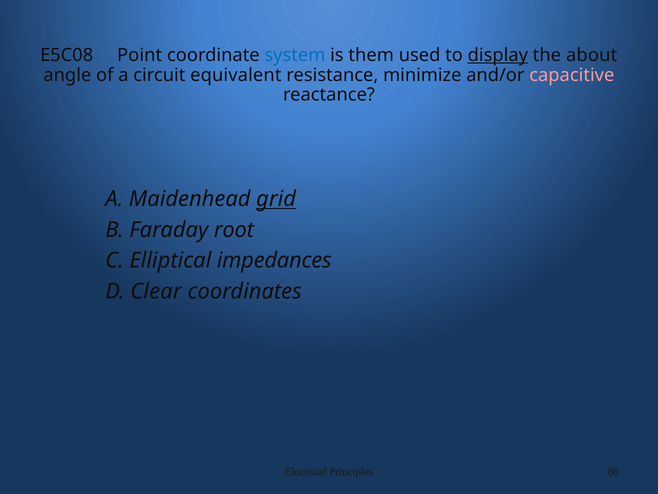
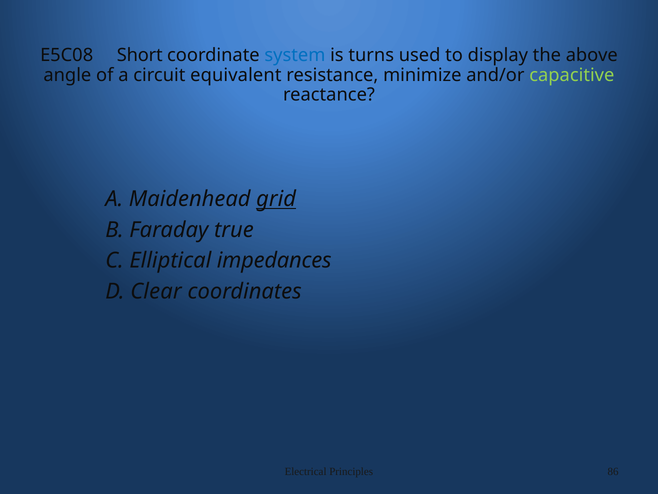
Point: Point -> Short
them: them -> turns
display underline: present -> none
about: about -> above
capacitive colour: pink -> light green
root: root -> true
